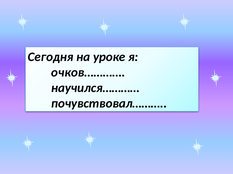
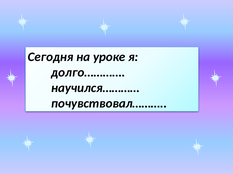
очков…………: очков………… -> долго…………
